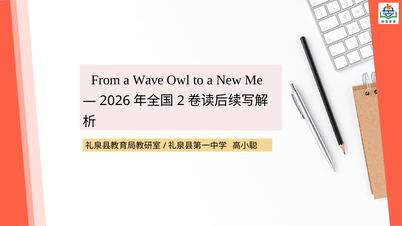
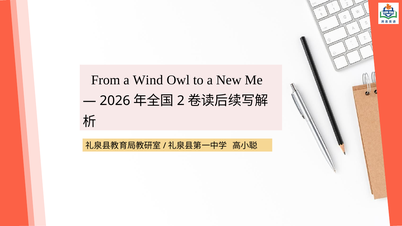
Wave: Wave -> Wind
